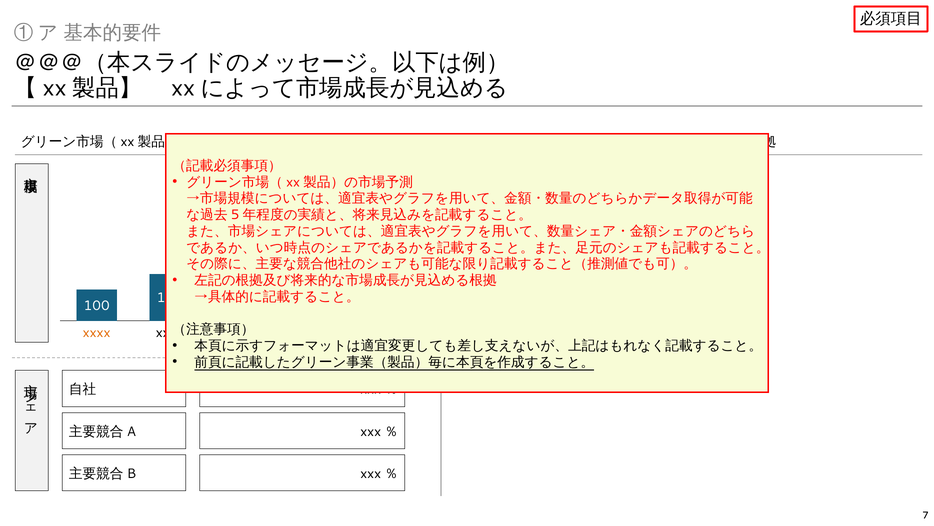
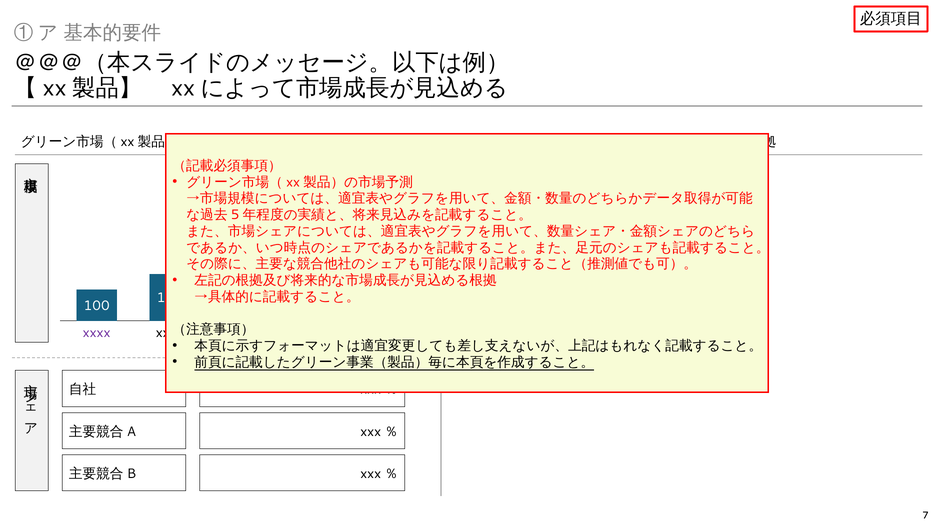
xxxx at (97, 332) colour: orange -> purple
